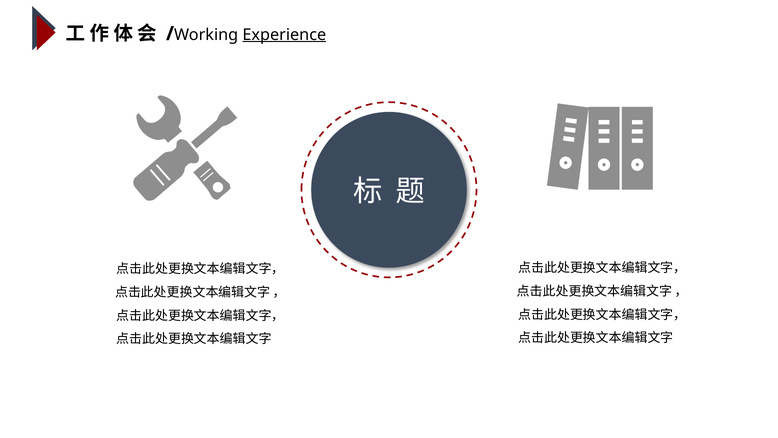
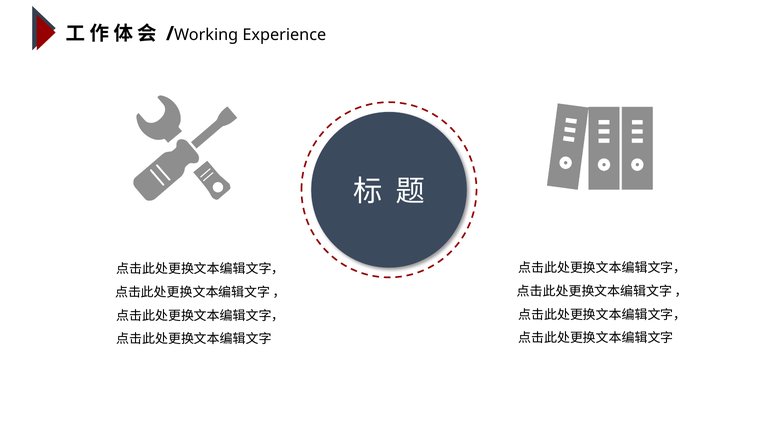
Experience underline: present -> none
